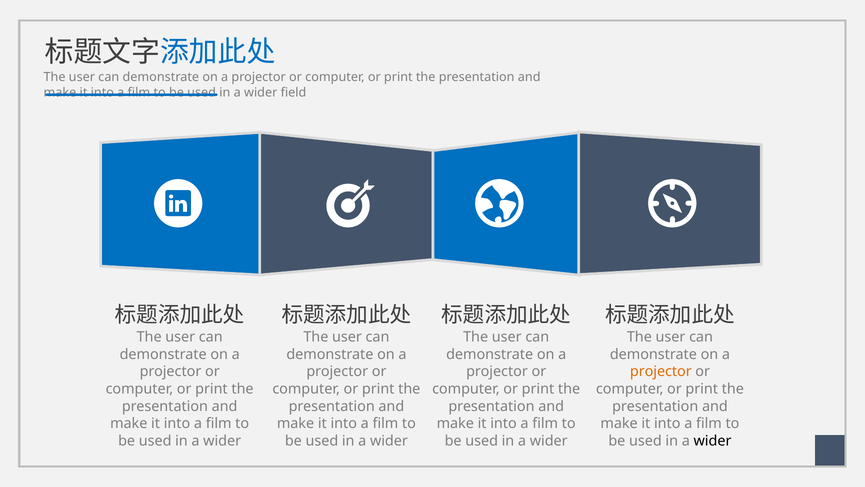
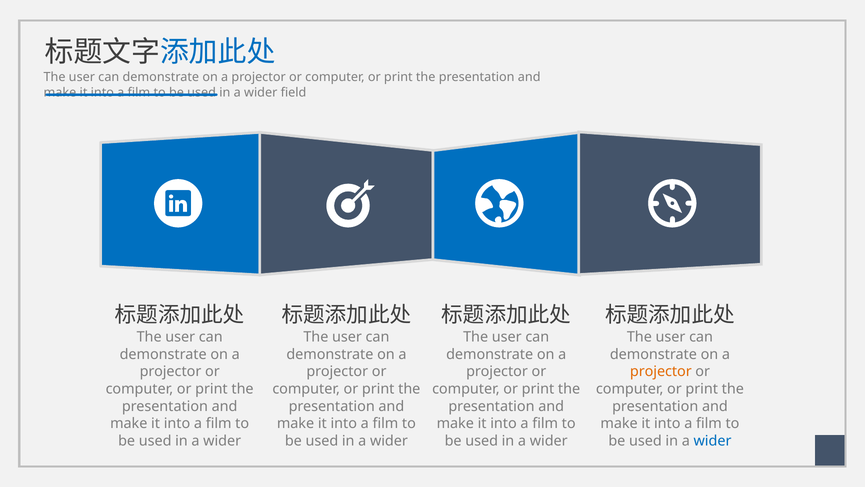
wider at (712, 441) colour: black -> blue
